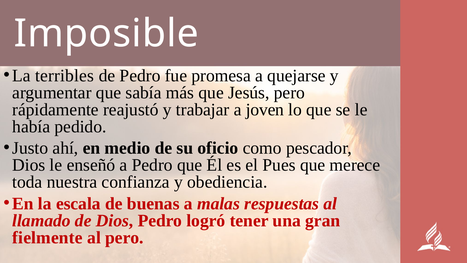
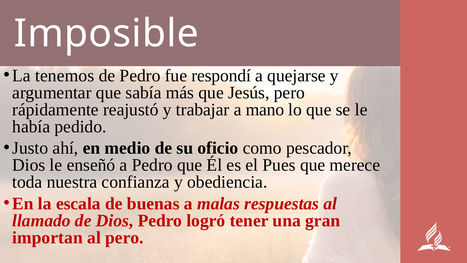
terribles: terribles -> tenemos
promesa: promesa -> respondí
joven: joven -> mano
fielmente: fielmente -> importan
